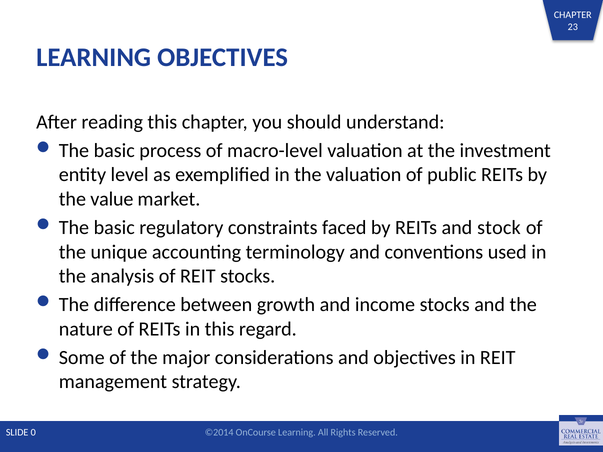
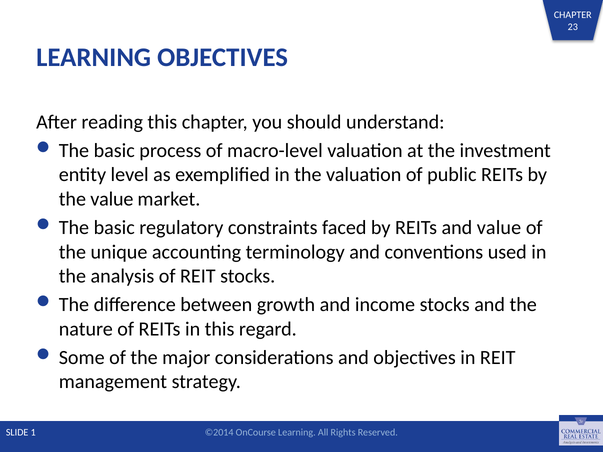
and stock: stock -> value
0: 0 -> 1
